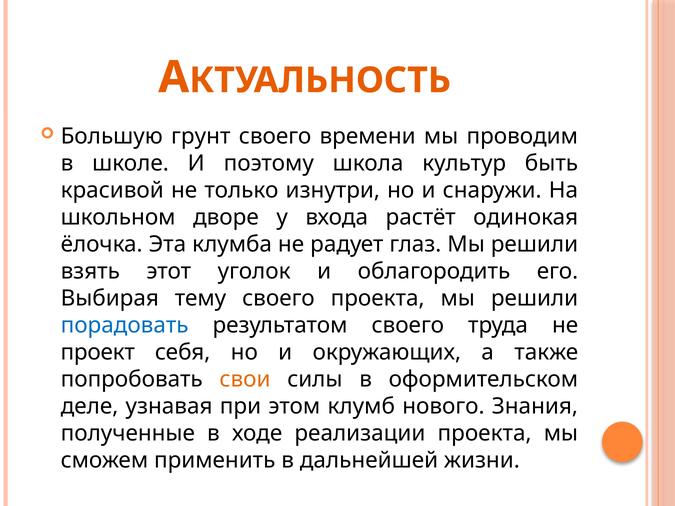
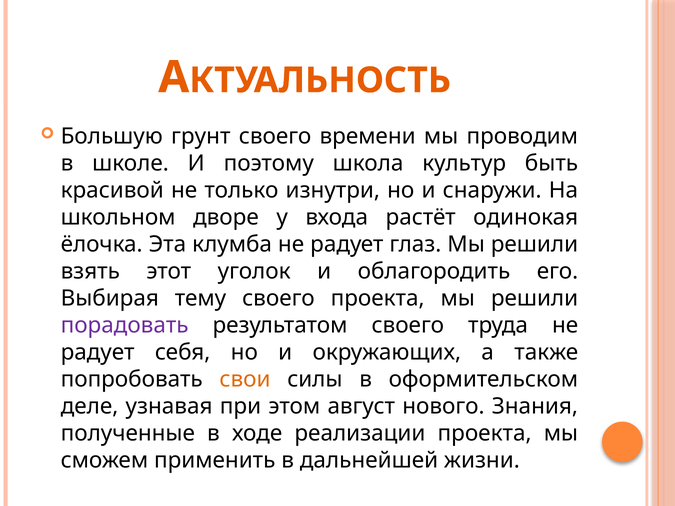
порадовать colour: blue -> purple
проект at (98, 353): проект -> радует
клумб: клумб -> август
